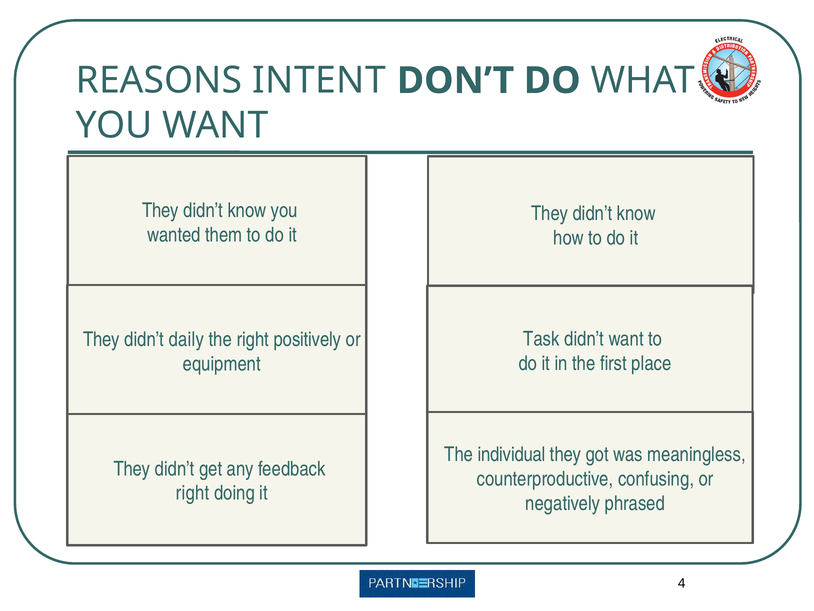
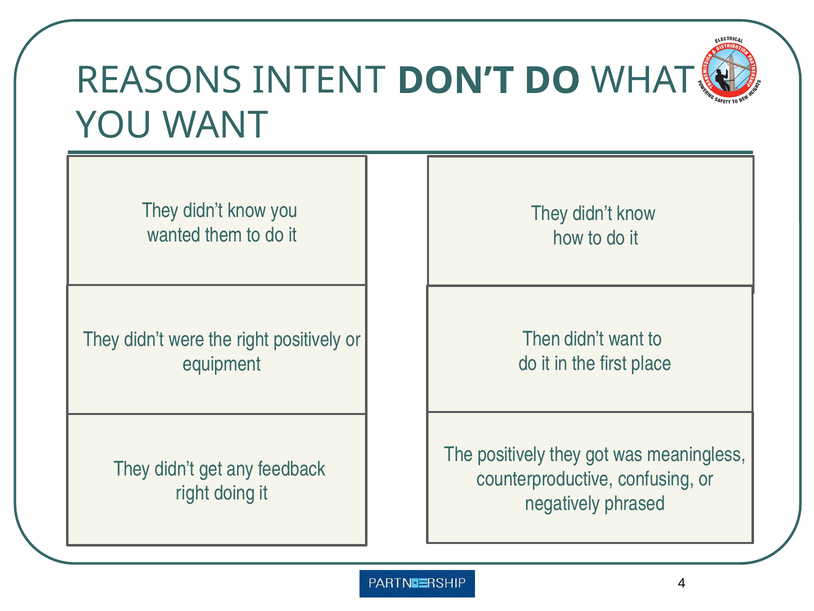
Task: Task -> Then
daily: daily -> were
The individual: individual -> positively
